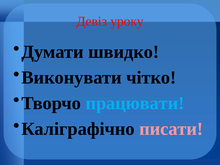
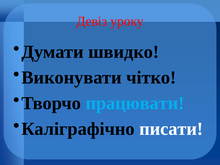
писати colour: pink -> white
